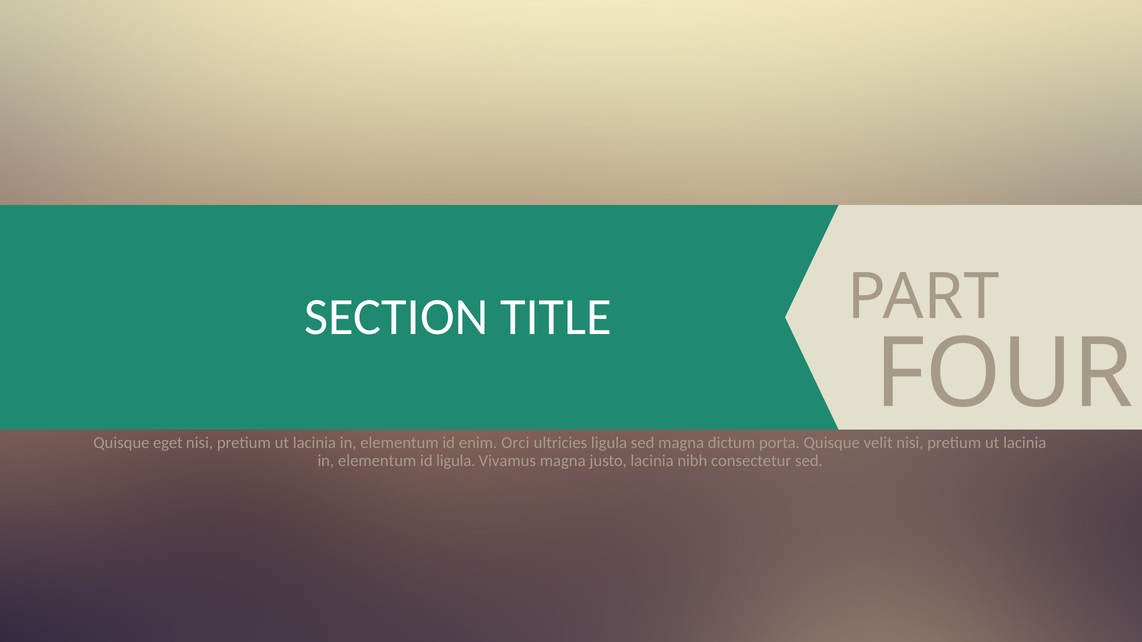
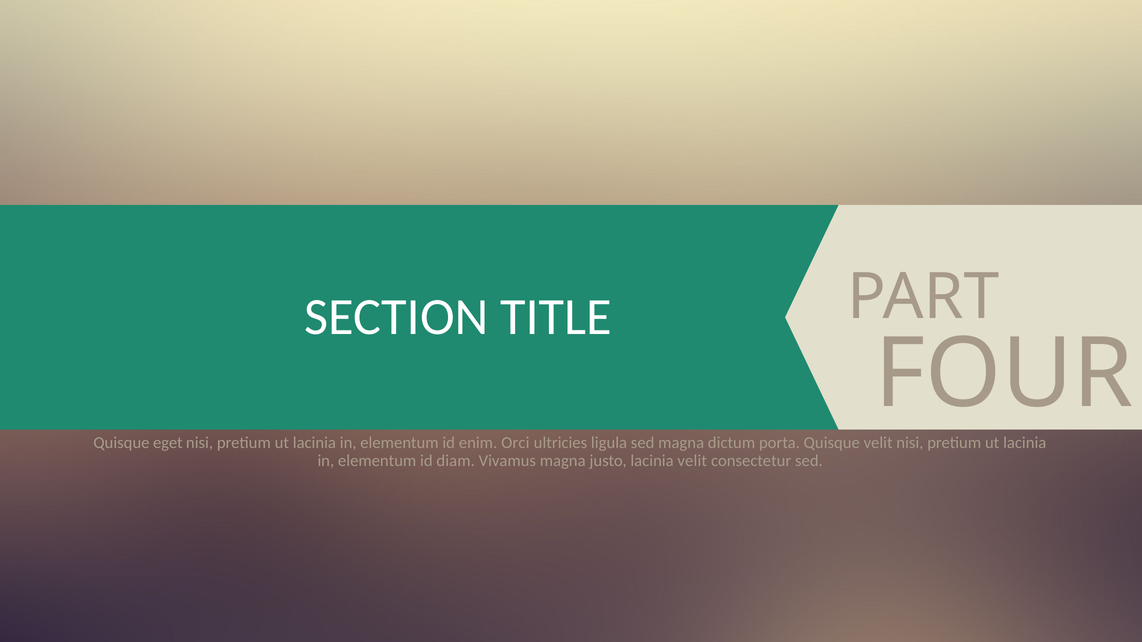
id ligula: ligula -> diam
lacinia nibh: nibh -> velit
